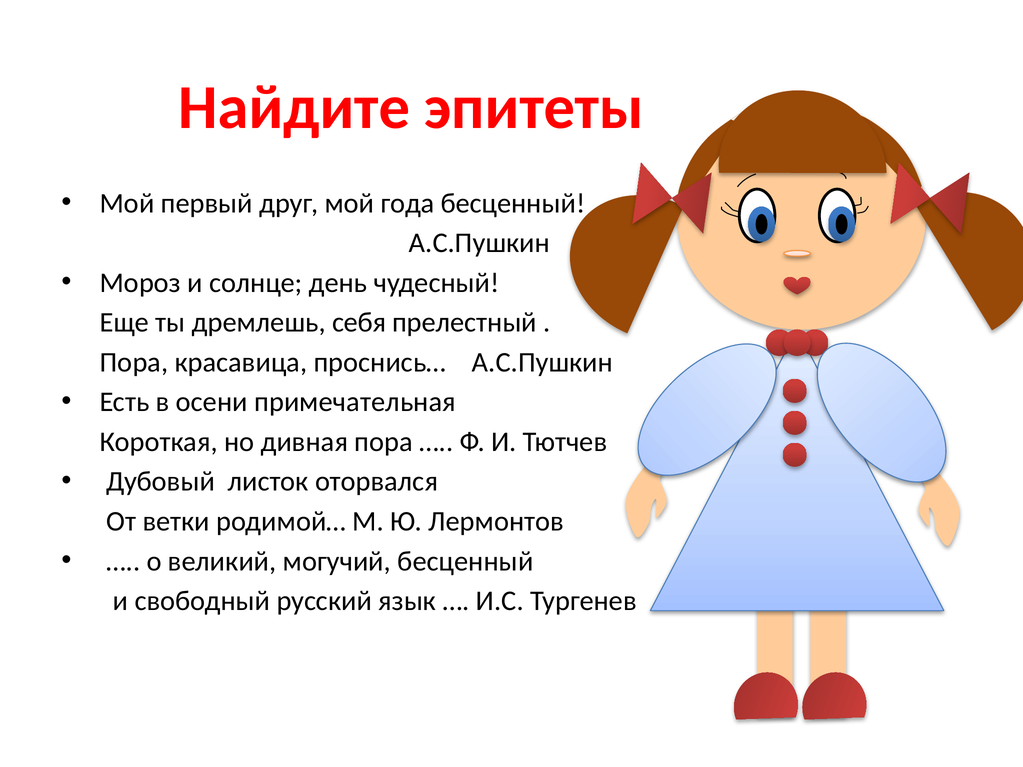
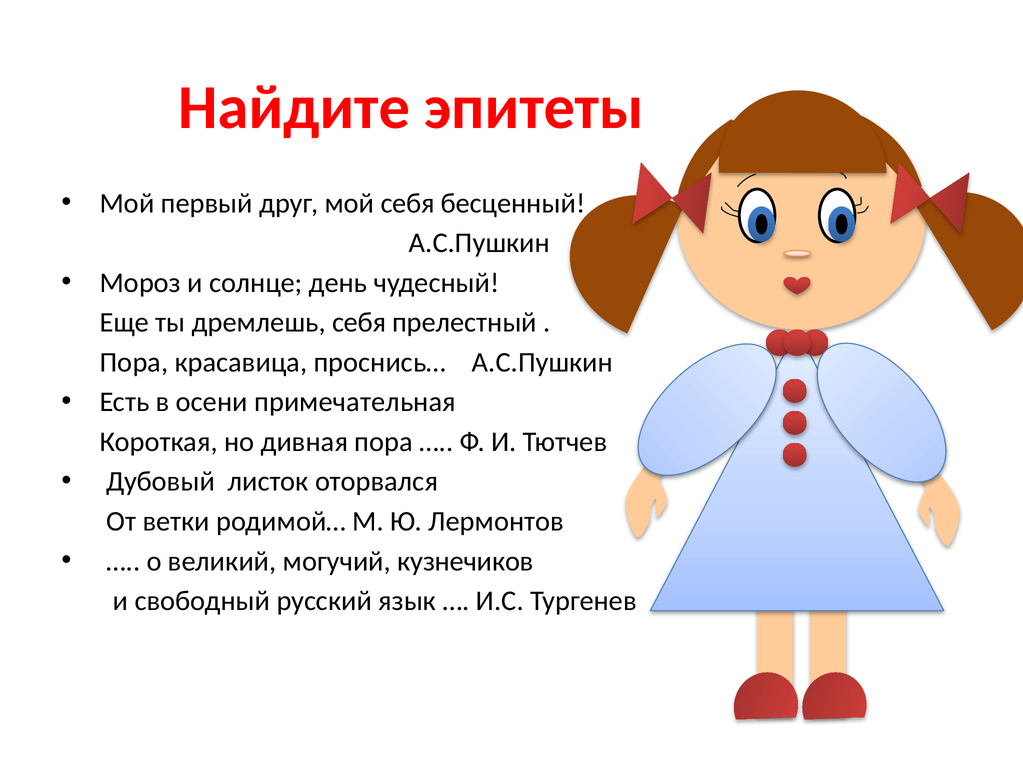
мой года: года -> себя
могучий бесценный: бесценный -> кузнечиков
